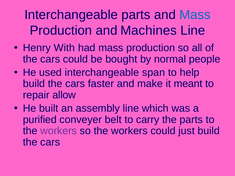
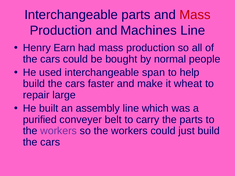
Mass at (195, 15) colour: blue -> red
With: With -> Earn
meant: meant -> wheat
allow: allow -> large
